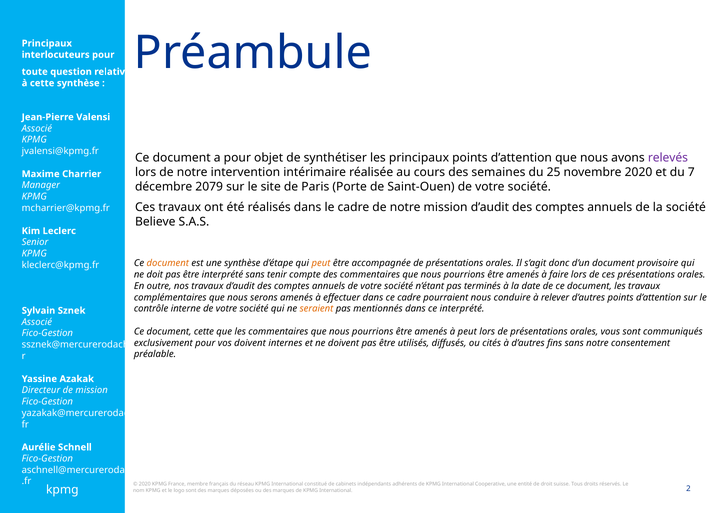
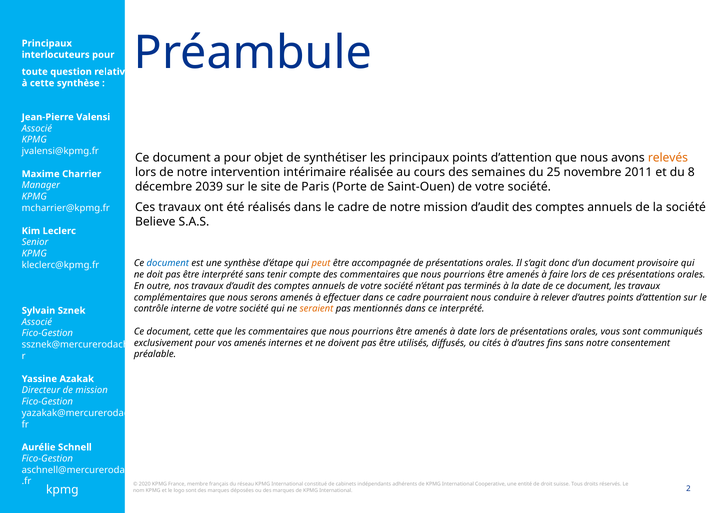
relevés colour: purple -> orange
novembre 2020: 2020 -> 2011
7: 7 -> 8
2079: 2079 -> 2039
document at (168, 263) colour: orange -> blue
à peut: peut -> date
vos doivent: doivent -> amenés
